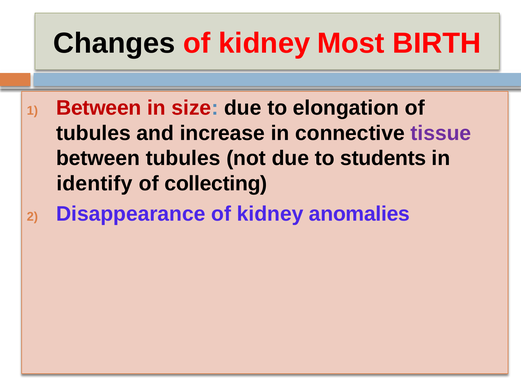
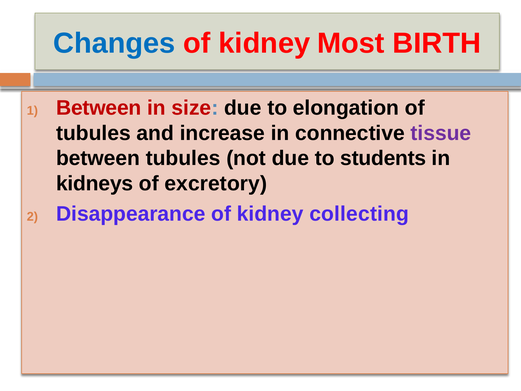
Changes colour: black -> blue
identify: identify -> kidneys
collecting: collecting -> excretory
anomalies: anomalies -> collecting
